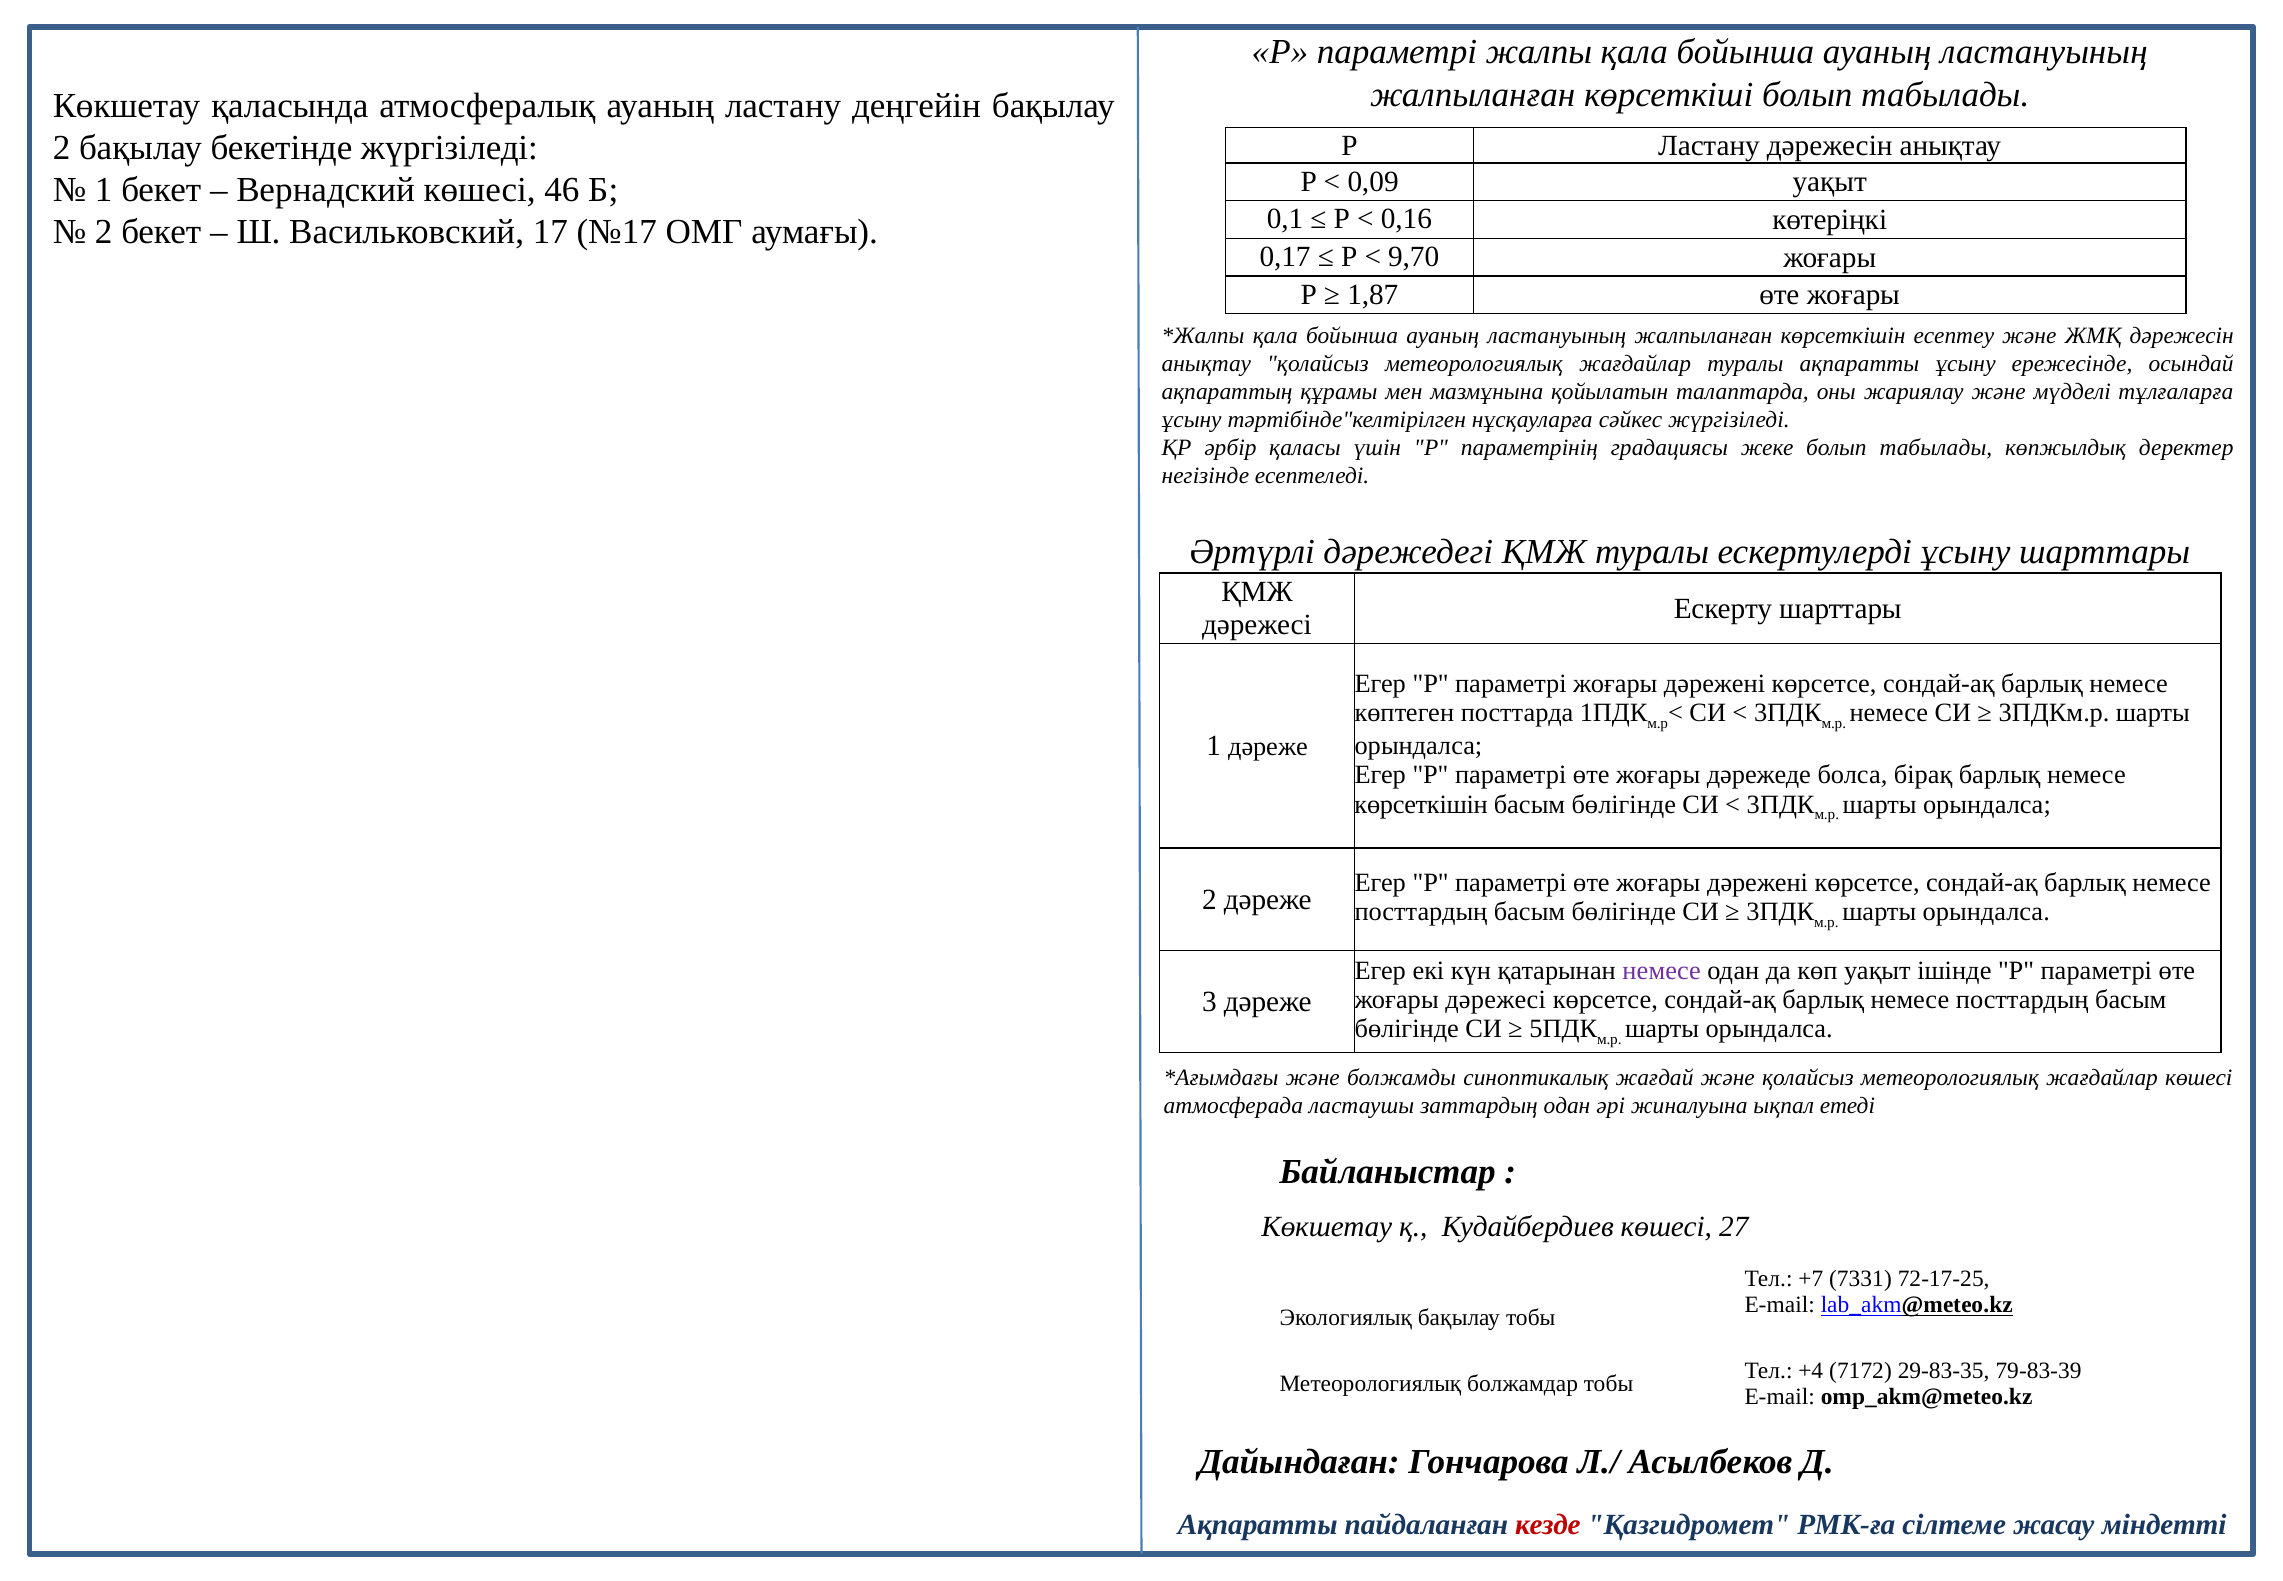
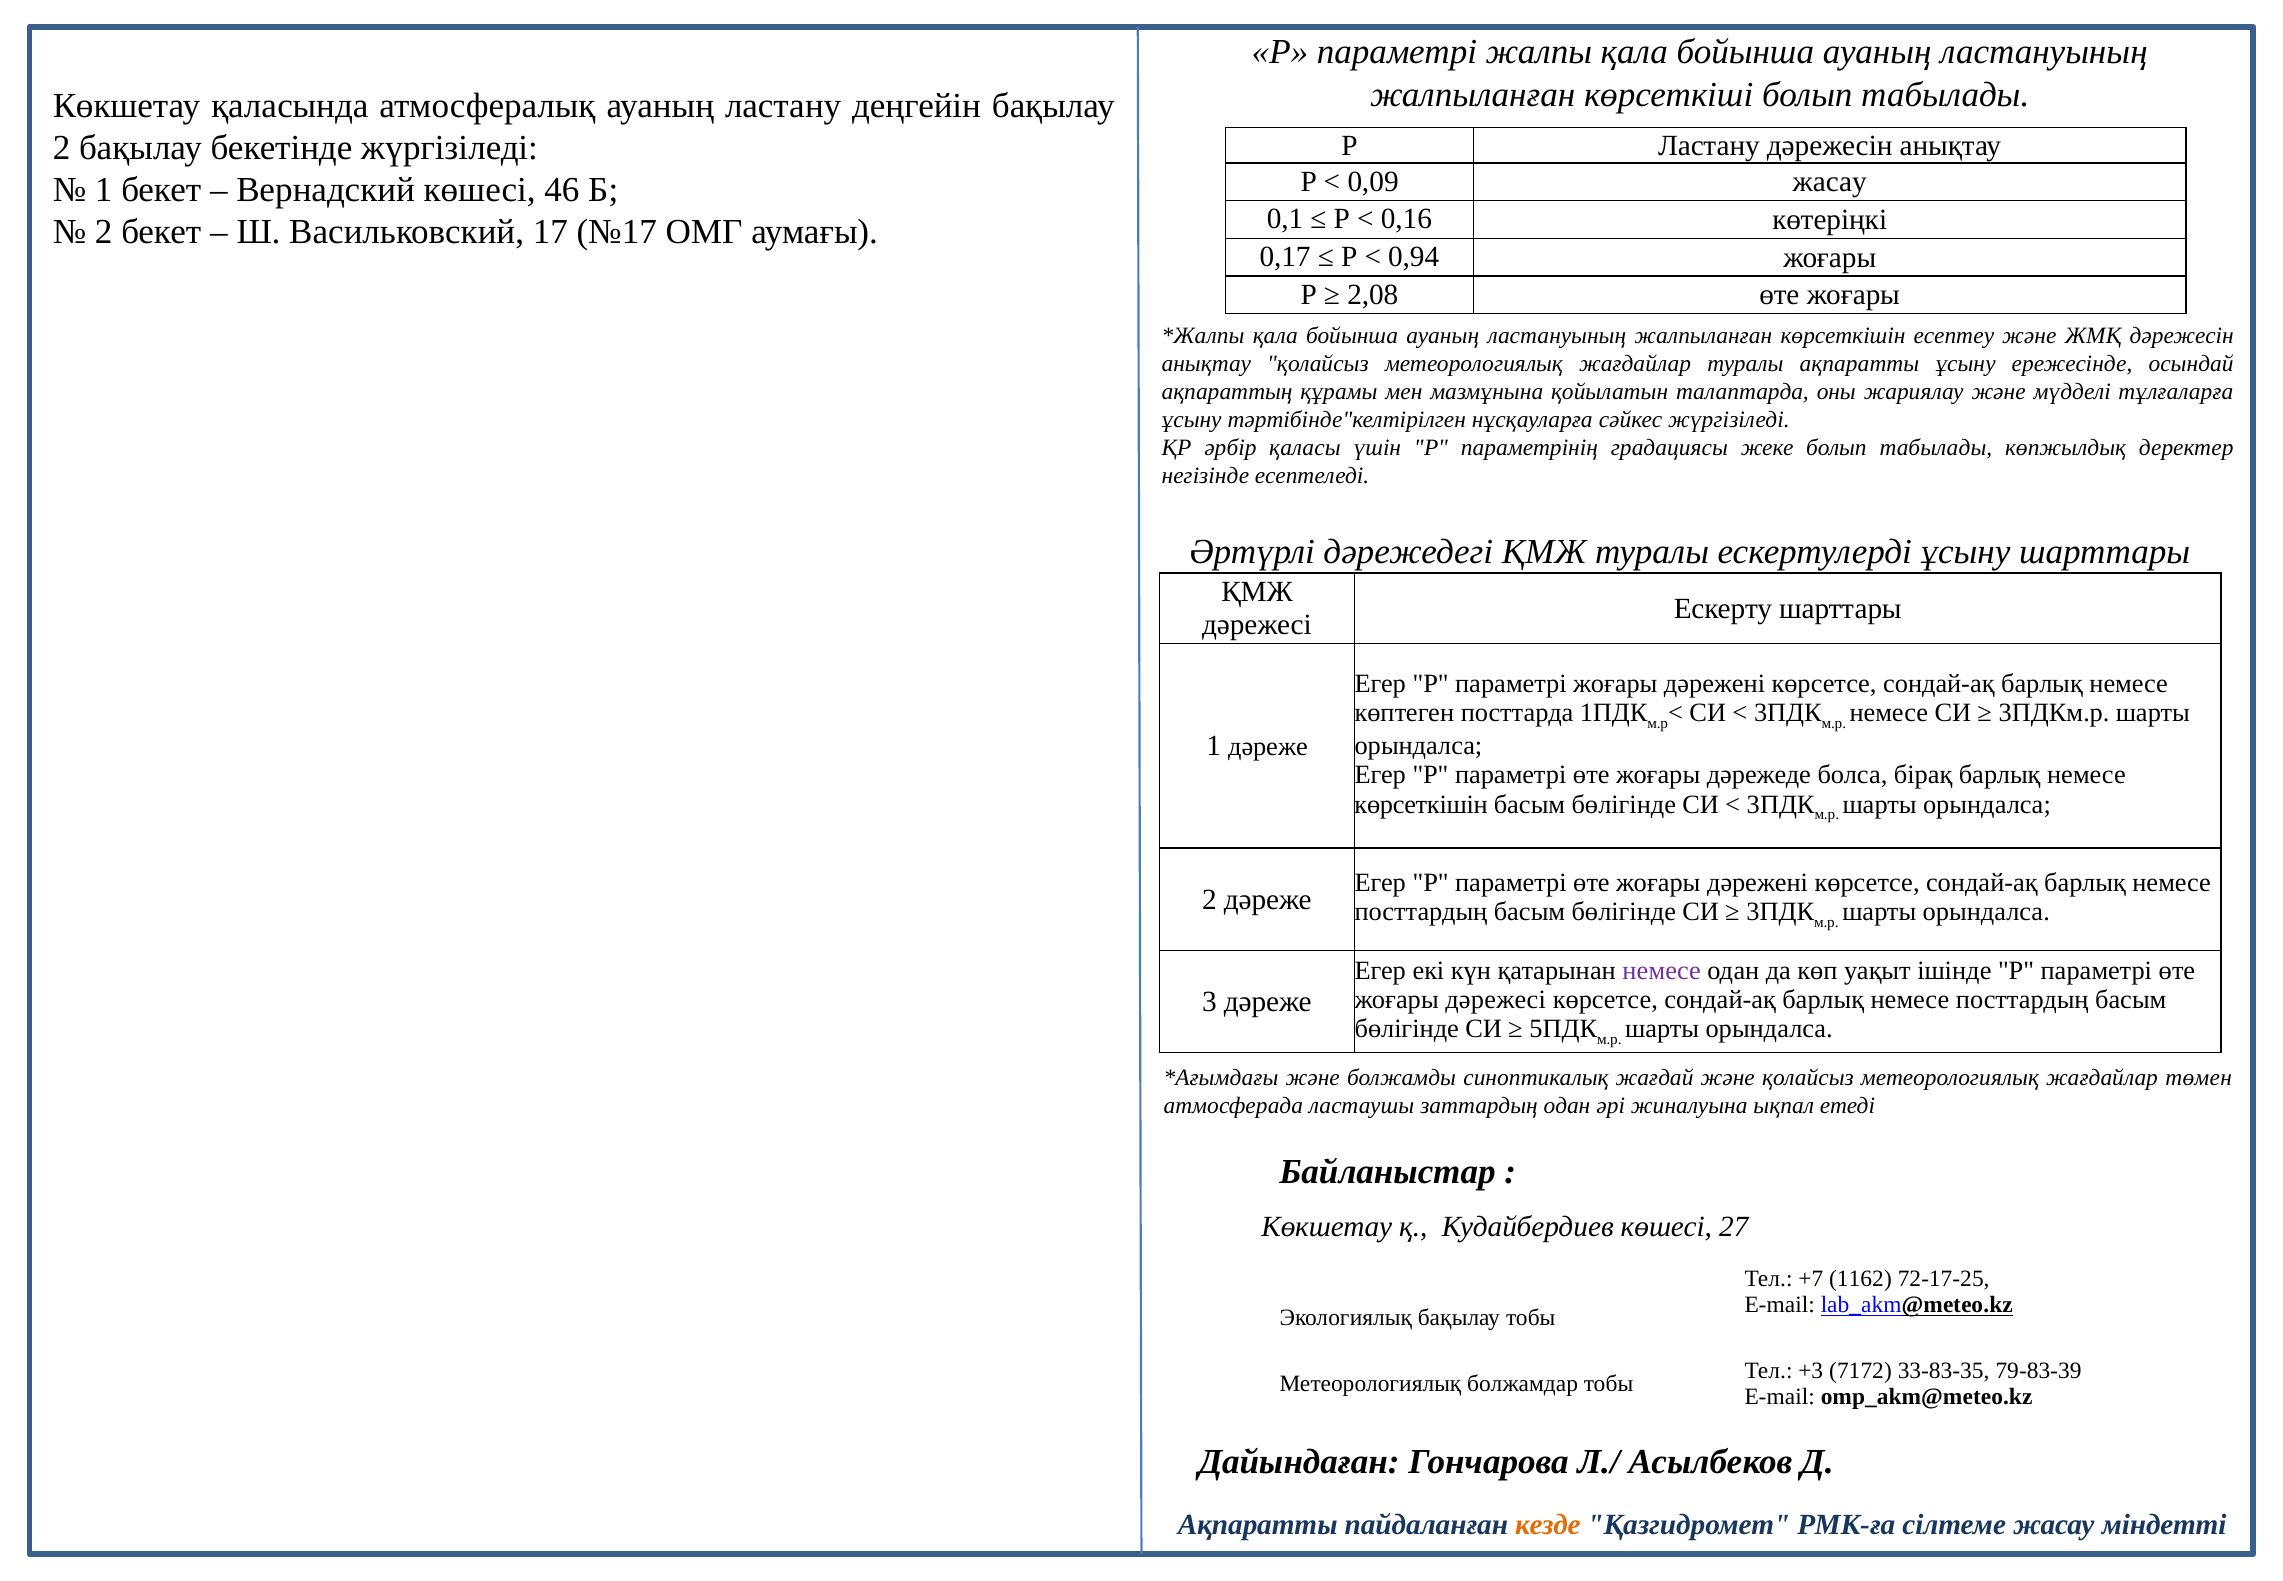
0,09 уақыт: уақыт -> жасау
9,70: 9,70 -> 0,94
1,87: 1,87 -> 2,08
жағдайлар көшесі: көшесі -> төмен
7331: 7331 -> 1162
+4: +4 -> +3
29-83-35: 29-83-35 -> 33-83-35
кезде colour: red -> orange
